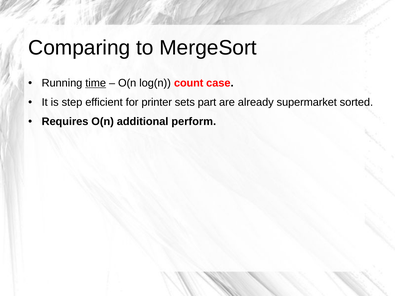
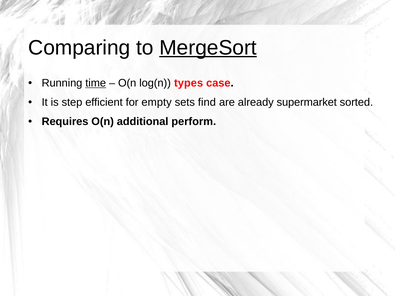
MergeSort underline: none -> present
count: count -> types
printer: printer -> empty
part: part -> find
